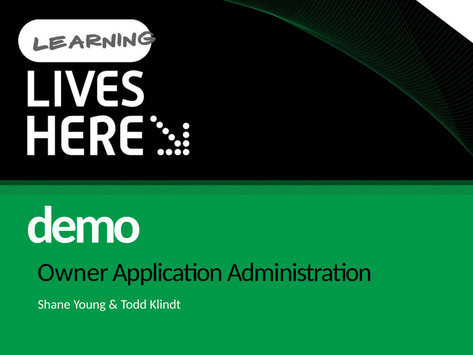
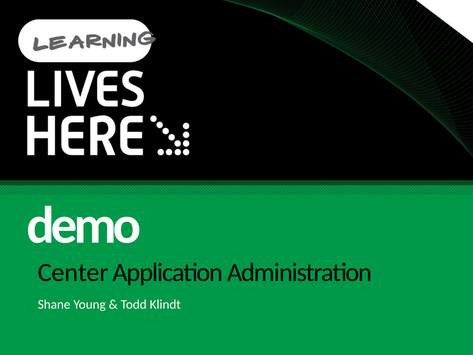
Owner: Owner -> Center
